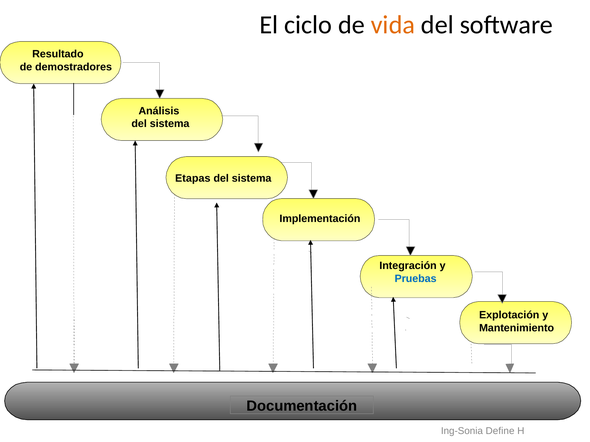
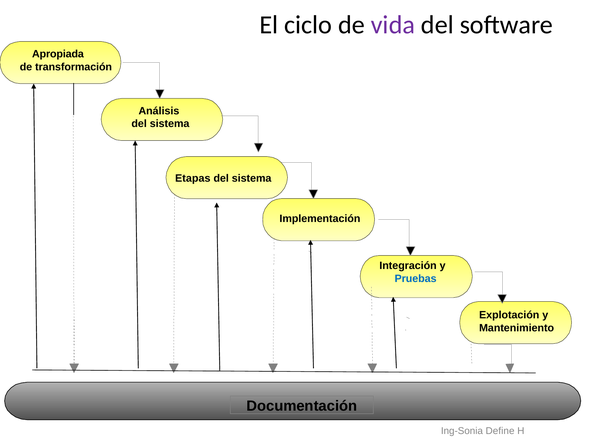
vida colour: orange -> purple
Resultado: Resultado -> Apropiada
demostradores: demostradores -> transformación
